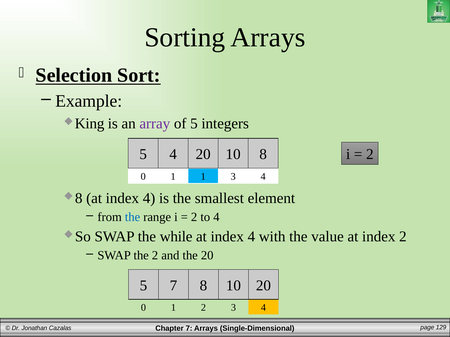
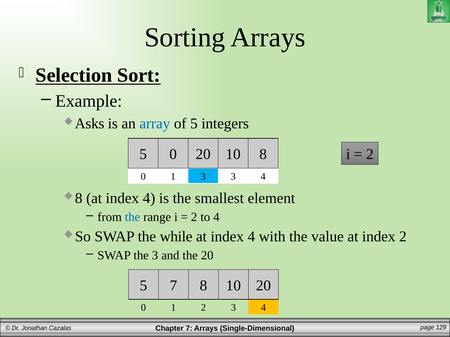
King: King -> Asks
array colour: purple -> blue
5 4: 4 -> 0
1 1: 1 -> 3
the 2: 2 -> 3
